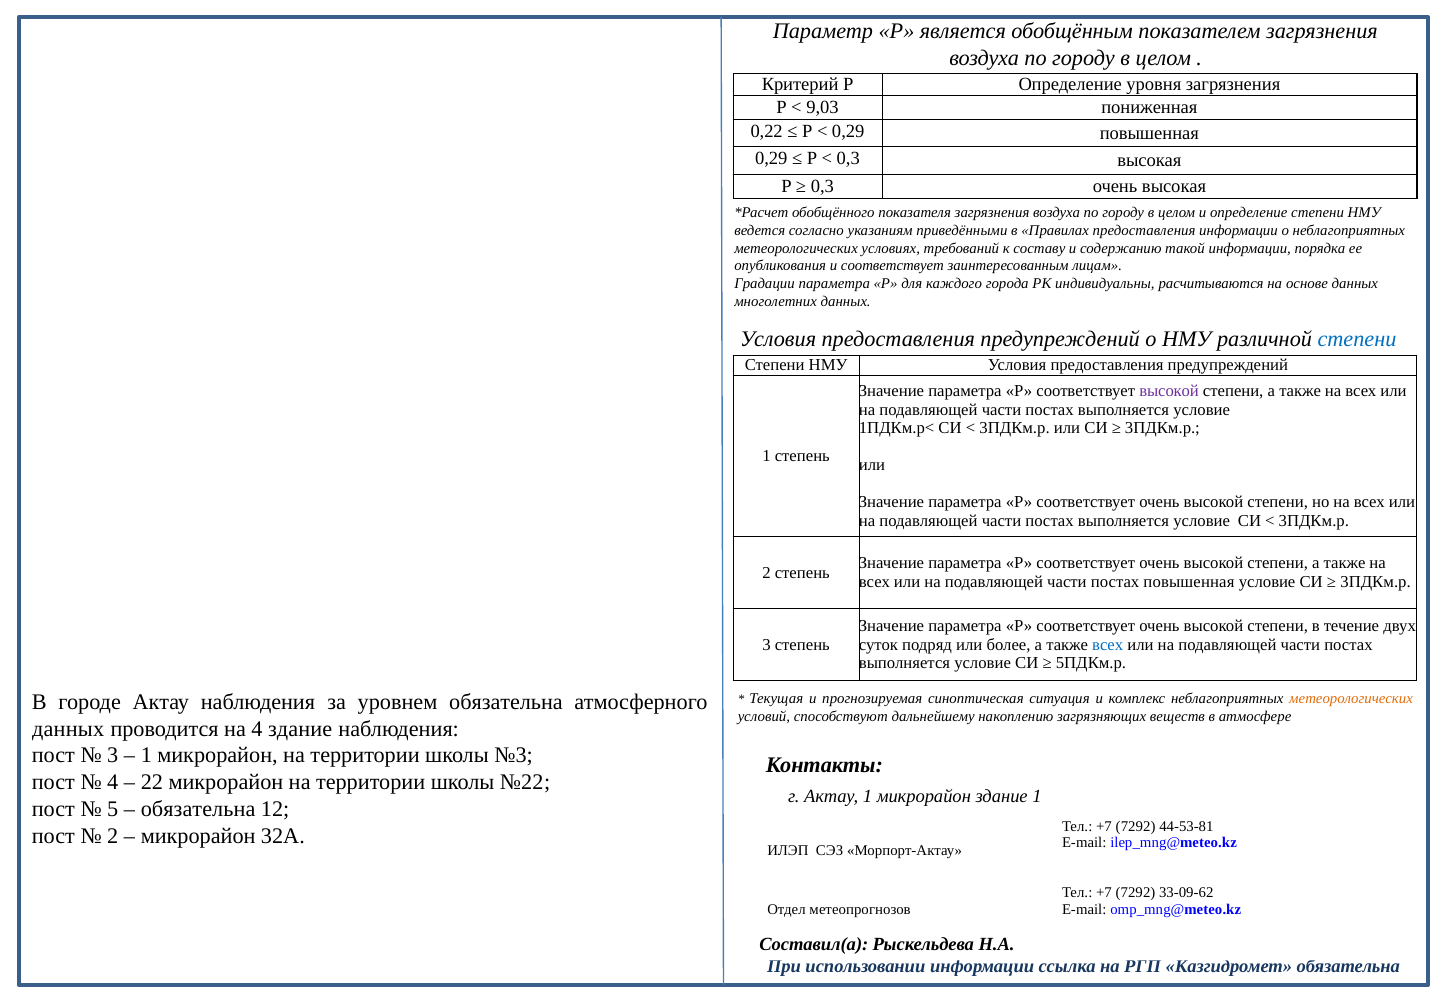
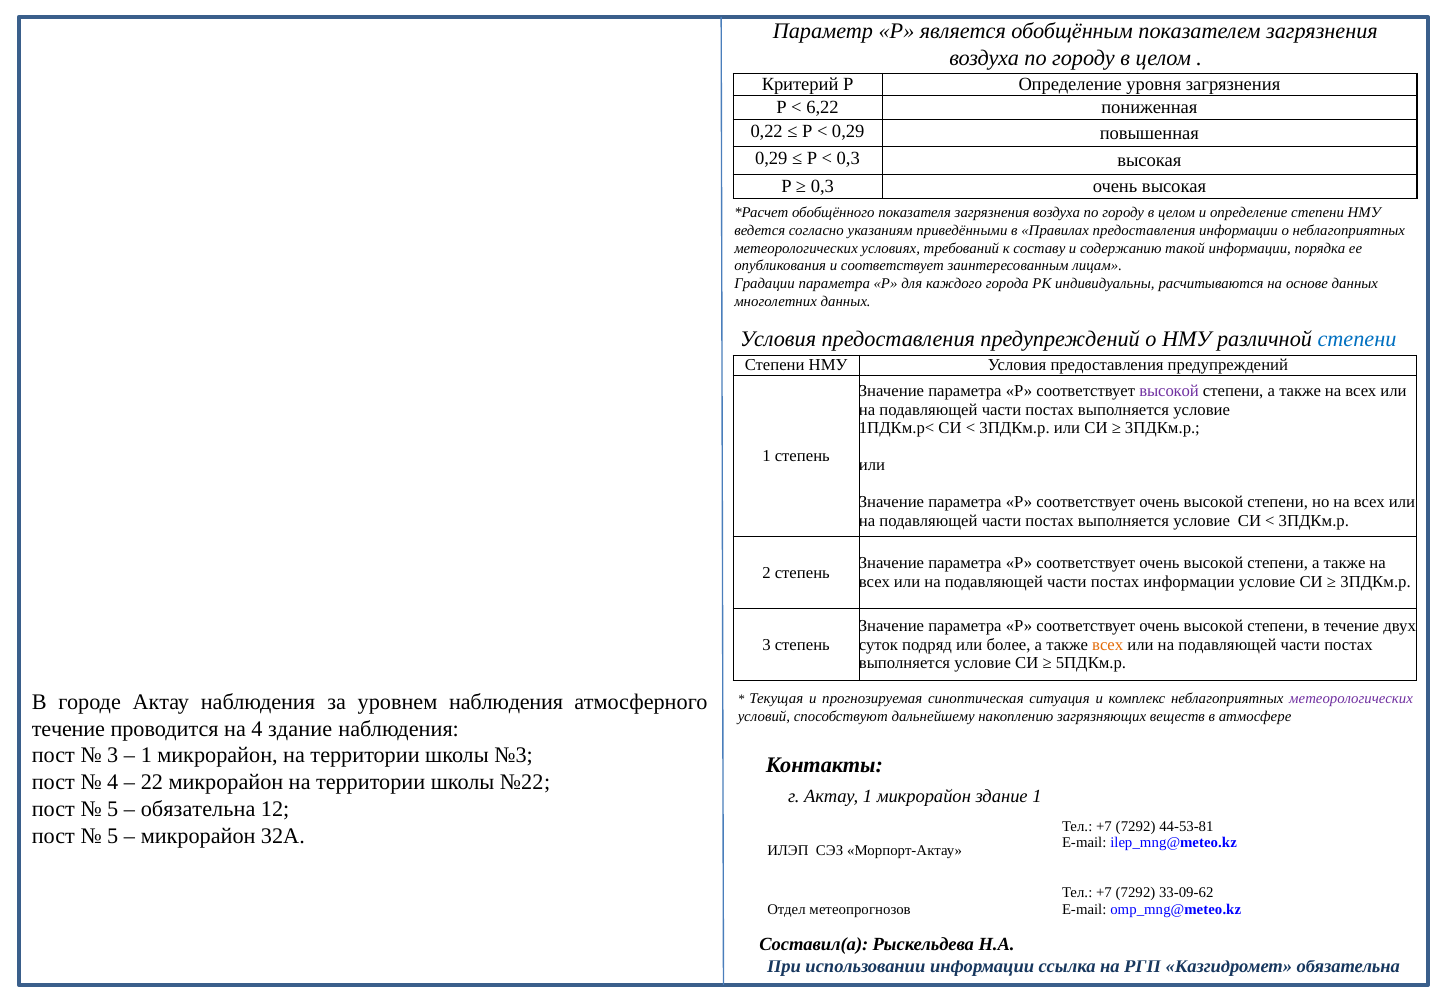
9,03: 9,03 -> 6,22
постах повышенная: повышенная -> информации
всех at (1108, 645) colour: blue -> orange
уровнем обязательна: обязательна -> наблюдения
метеорологических at (1351, 698) colour: orange -> purple
данных at (68, 729): данных -> течение
2 at (113, 836): 2 -> 5
